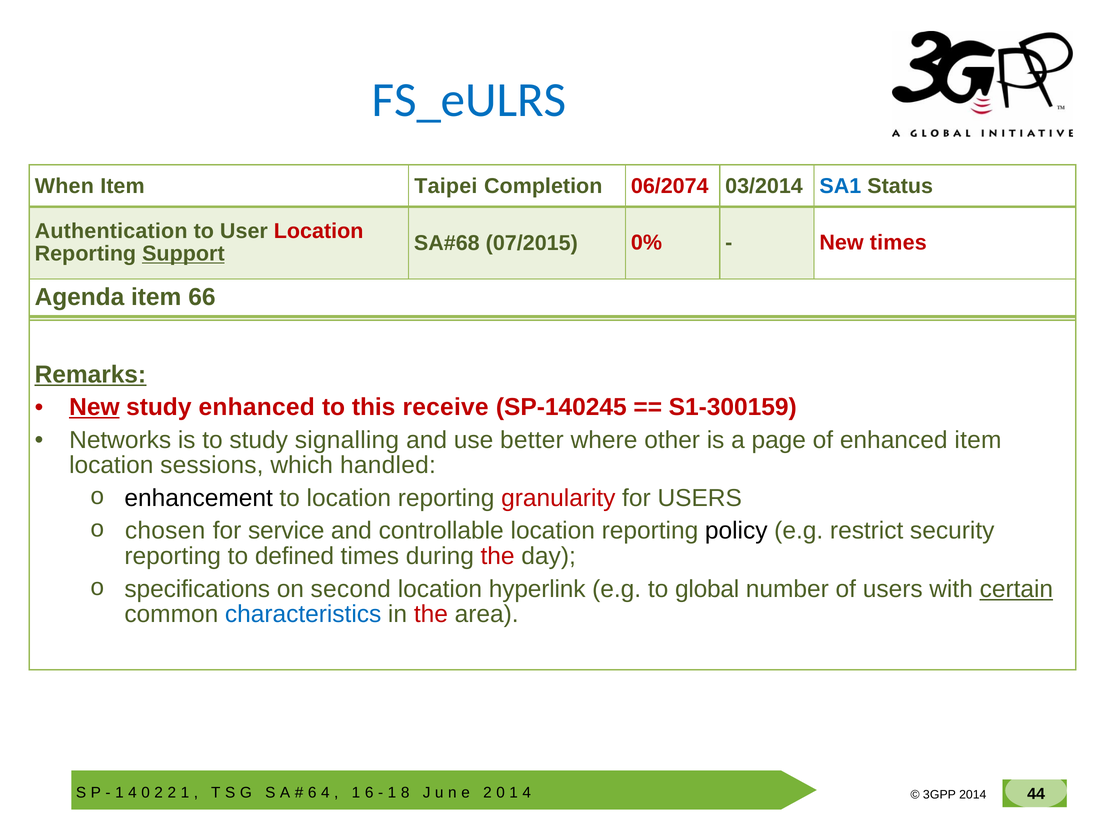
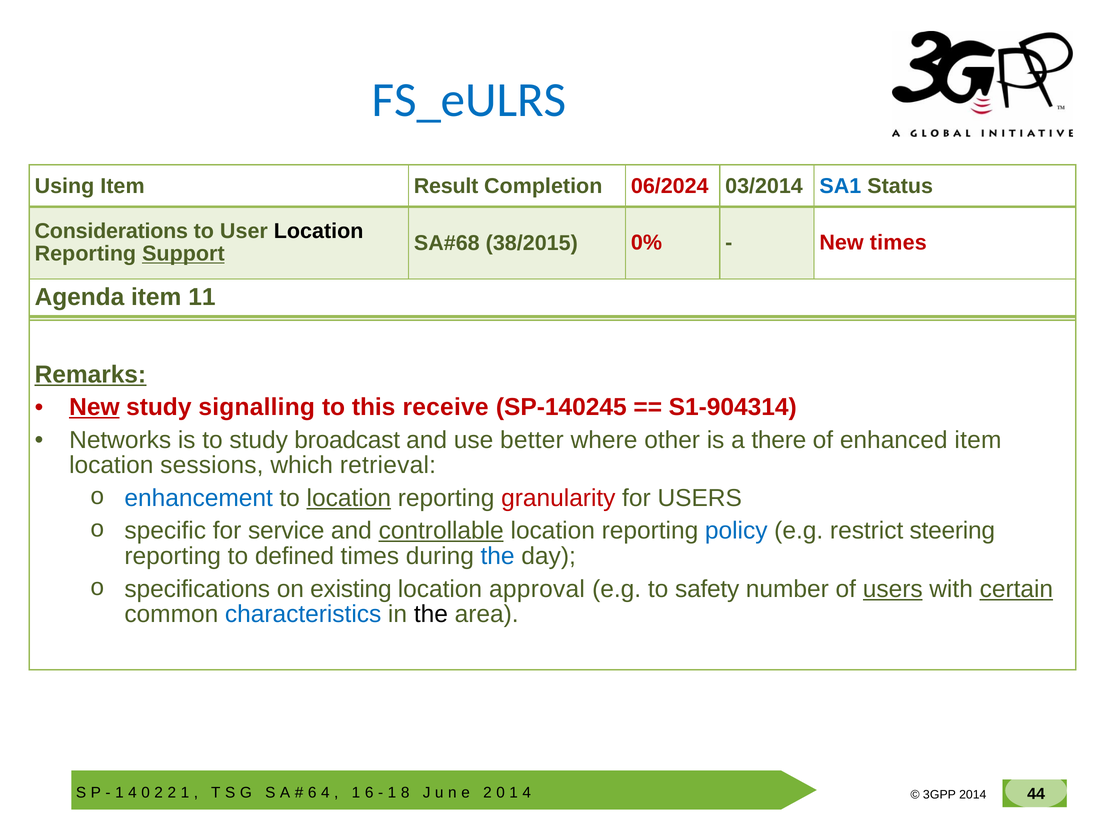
When: When -> Using
Taipei: Taipei -> Result
06/2074: 06/2074 -> 06/2024
Authentication: Authentication -> Considerations
Location at (319, 231) colour: red -> black
07/2015: 07/2015 -> 38/2015
66: 66 -> 11
study enhanced: enhanced -> signalling
S1-300159: S1-300159 -> S1-904314
signalling: signalling -> broadcast
page: page -> there
handled: handled -> retrieval
enhancement colour: black -> blue
location at (349, 498) underline: none -> present
chosen: chosen -> specific
controllable underline: none -> present
policy colour: black -> blue
security: security -> steering
the at (498, 556) colour: red -> blue
second: second -> existing
hyperlink: hyperlink -> approval
global: global -> safety
users at (893, 589) underline: none -> present
the at (431, 614) colour: red -> black
